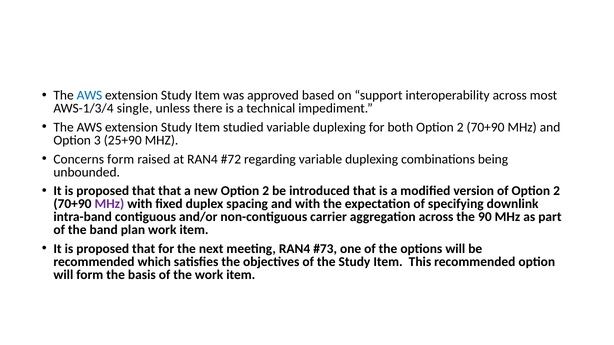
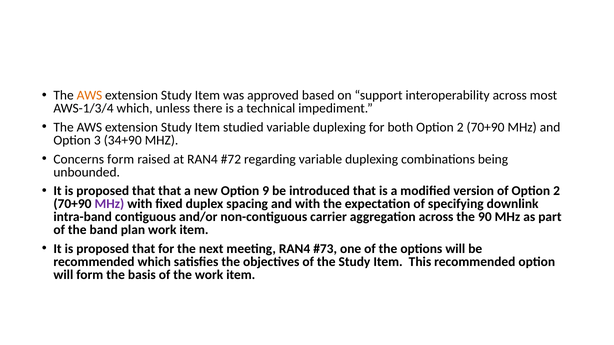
AWS at (89, 96) colour: blue -> orange
AWS-1/3/4 single: single -> which
25+90: 25+90 -> 34+90
new Option 2: 2 -> 9
